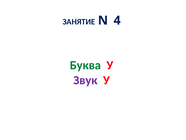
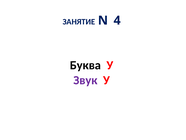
Буква colour: green -> black
